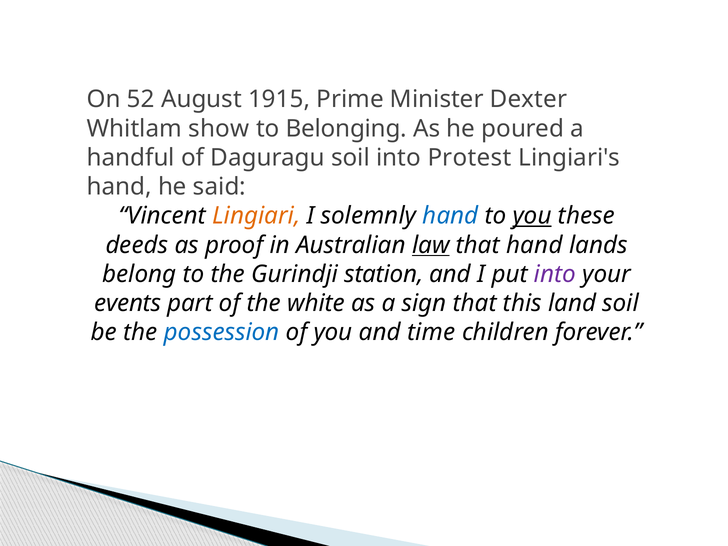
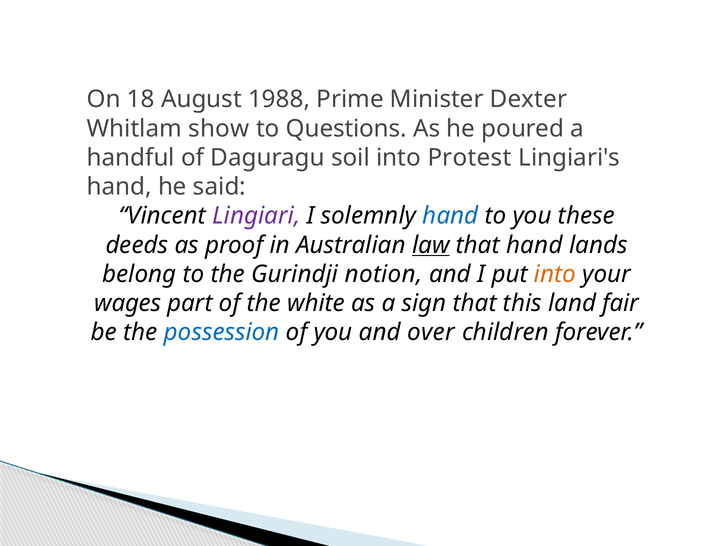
52: 52 -> 18
1915: 1915 -> 1988
Belonging: Belonging -> Questions
Lingiari colour: orange -> purple
you at (532, 216) underline: present -> none
station: station -> notion
into at (555, 274) colour: purple -> orange
events: events -> wages
land soil: soil -> fair
time: time -> over
